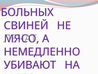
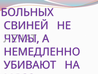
МЯСО at (22, 39): МЯСО -> ЧУМЫ
